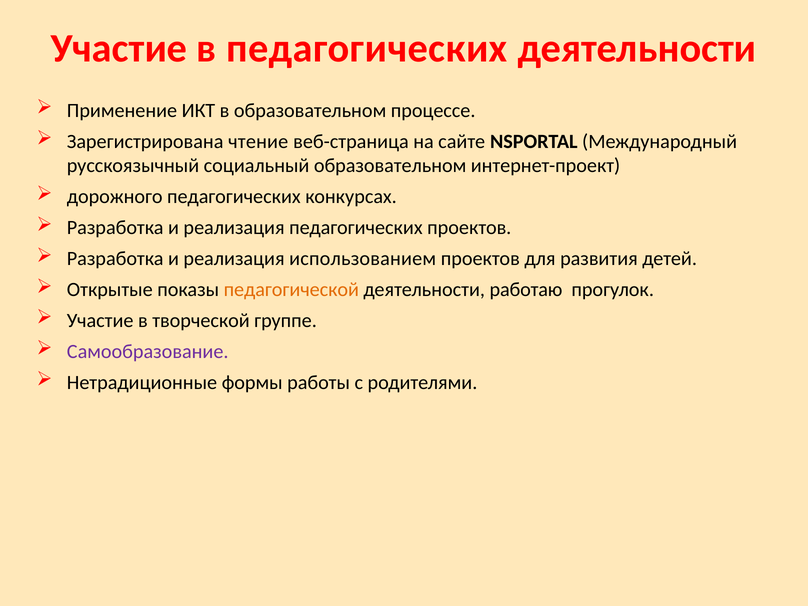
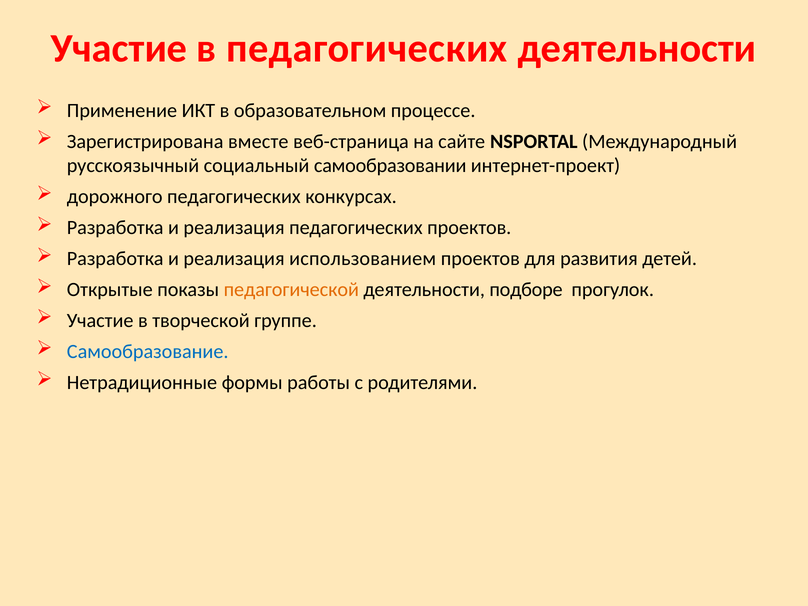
чтение: чтение -> вместе
социальный образовательном: образовательном -> самообразовании
работаю: работаю -> подборе
Самообразование colour: purple -> blue
